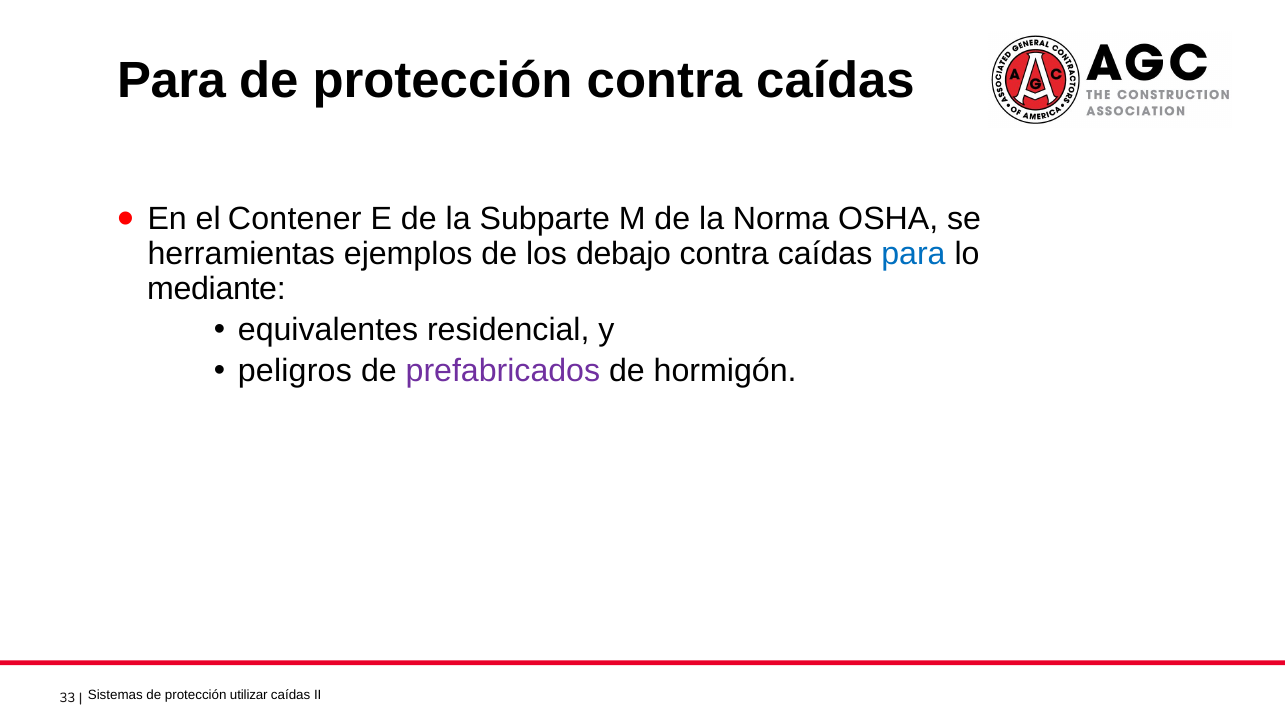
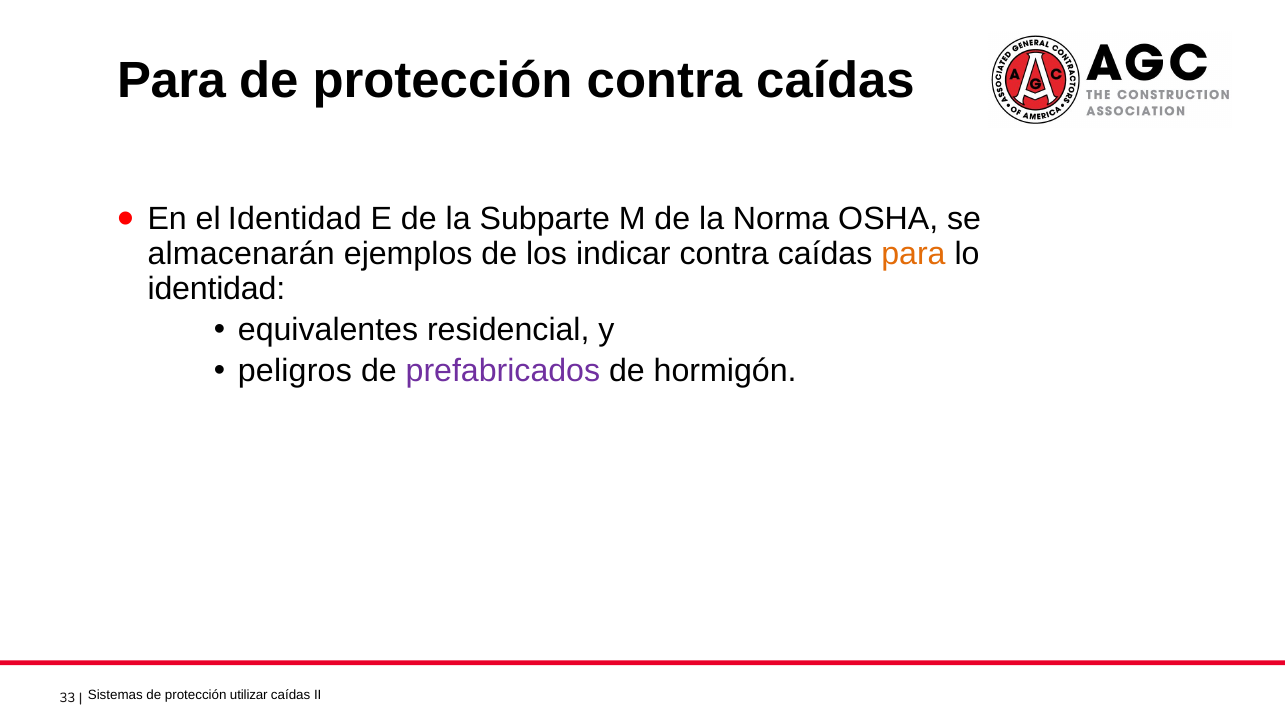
el Contener: Contener -> Identidad
herramientas: herramientas -> almacenarán
debajo: debajo -> indicar
para at (913, 254) colour: blue -> orange
mediante at (216, 289): mediante -> identidad
